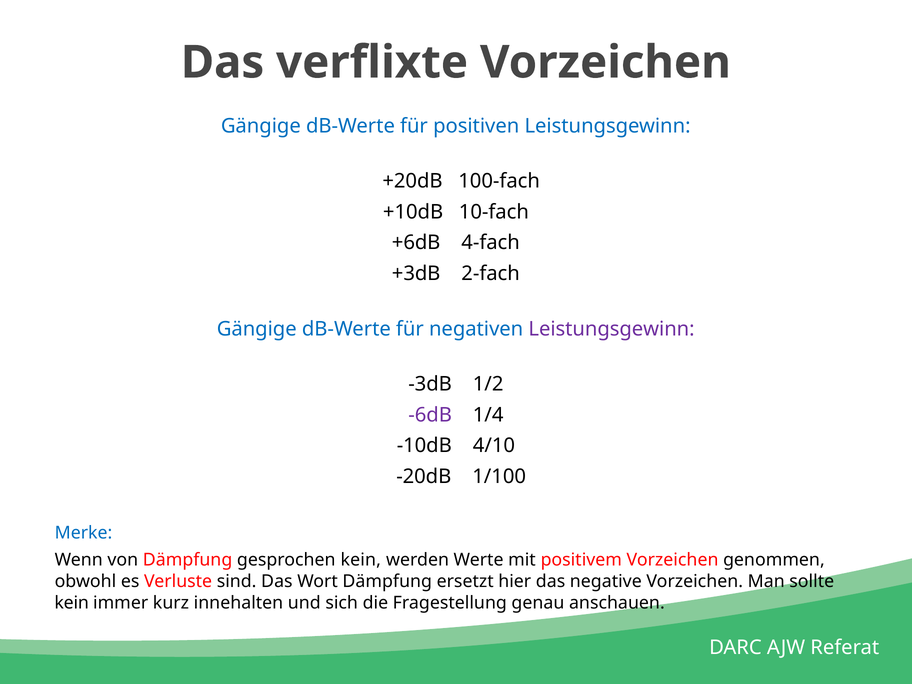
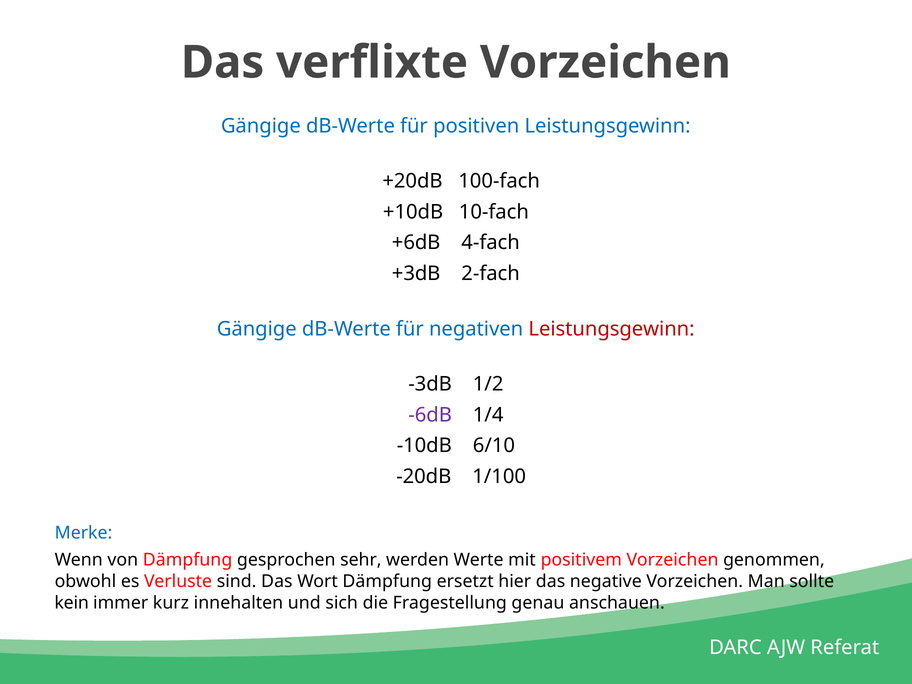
Leistungsgewinn at (612, 329) colour: purple -> red
4/10: 4/10 -> 6/10
gesprochen kein: kein -> sehr
